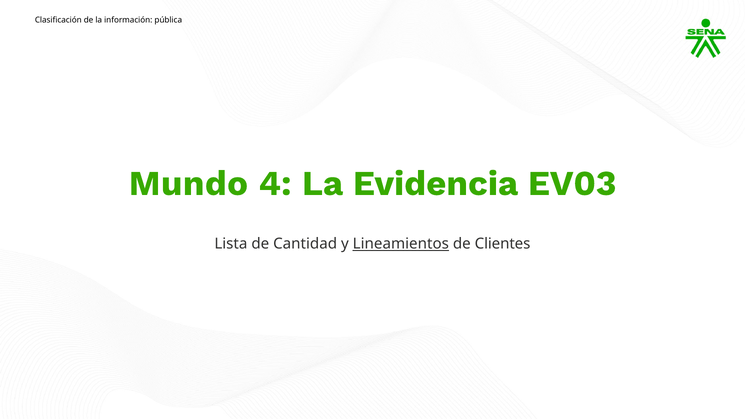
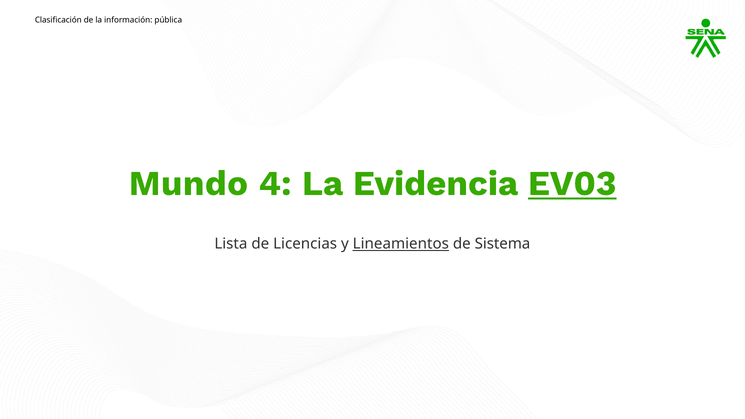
EV03 underline: none -> present
Cantidad: Cantidad -> Licencias
Clientes: Clientes -> Sistema
